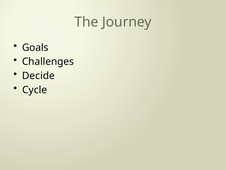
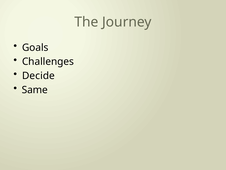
Cycle: Cycle -> Same
